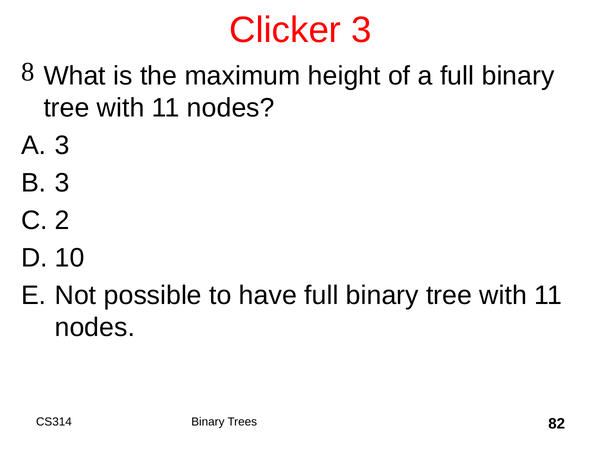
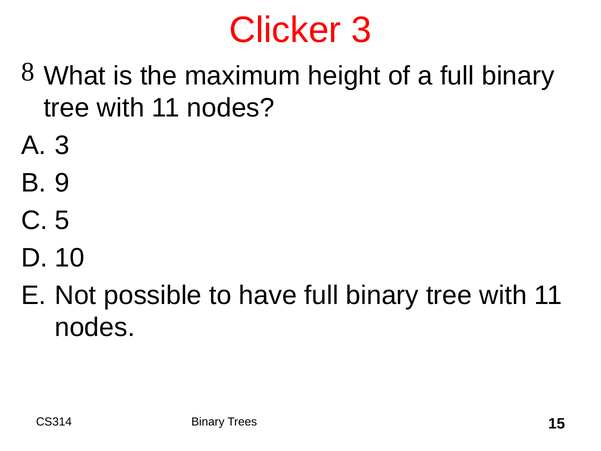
3 at (62, 183): 3 -> 9
2: 2 -> 5
82: 82 -> 15
